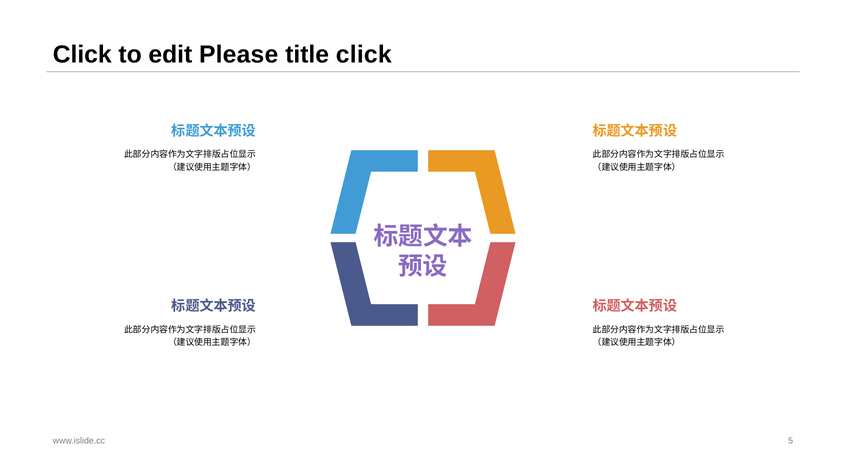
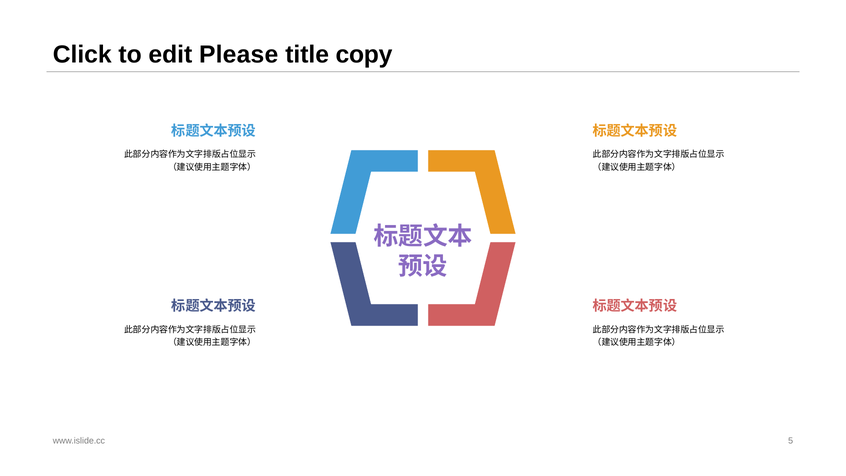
title click: click -> copy
